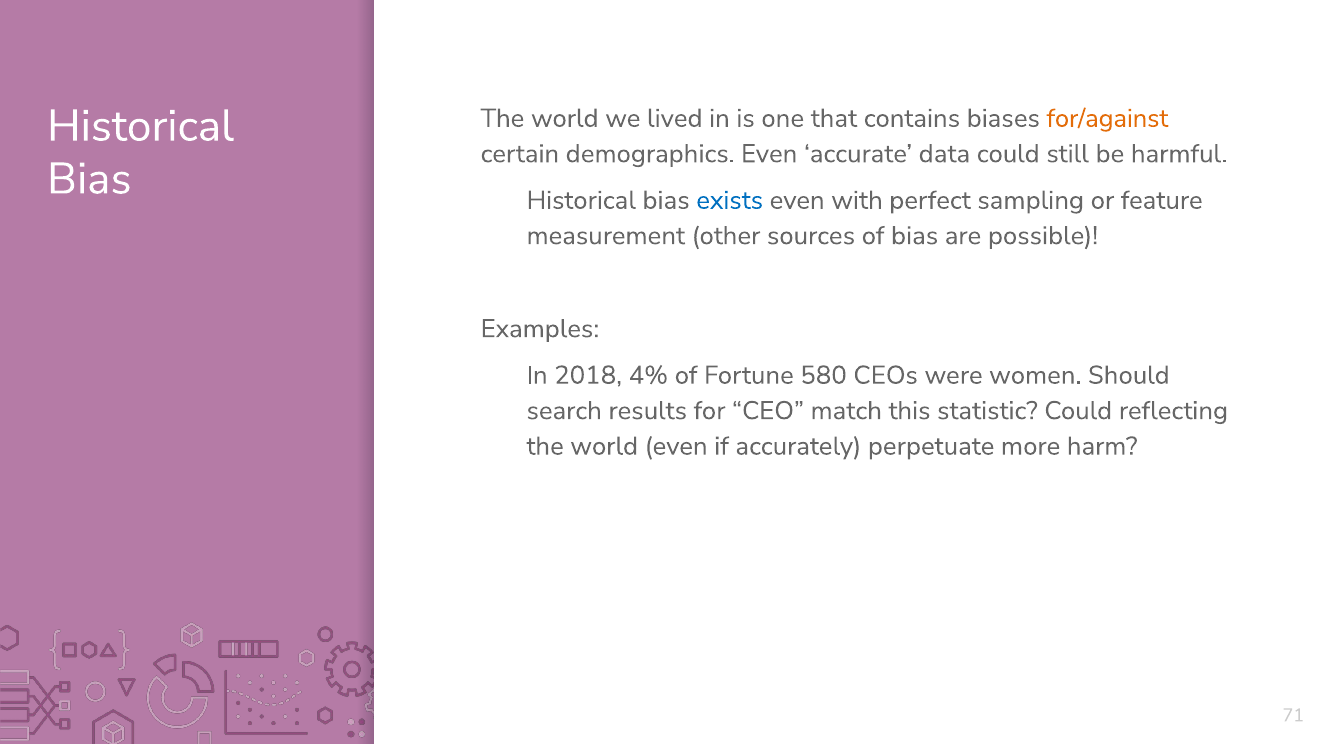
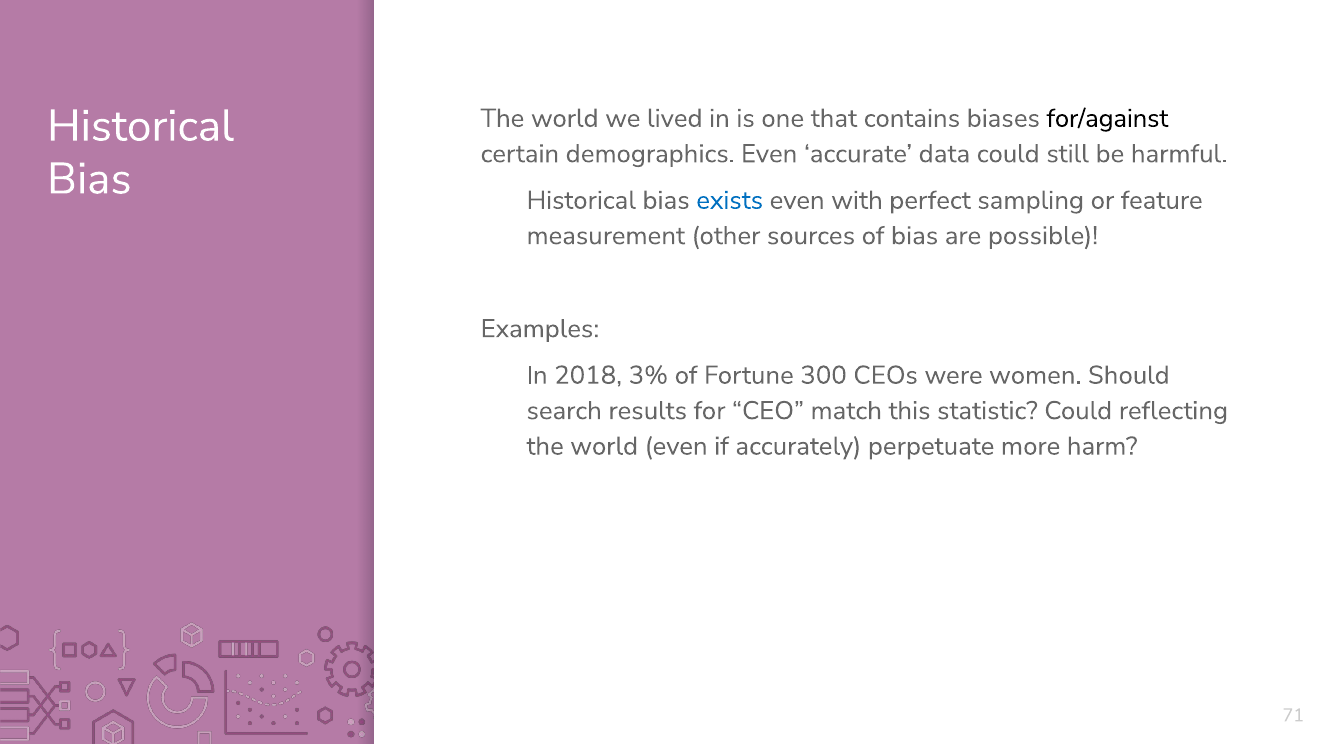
for/against colour: orange -> black
4%: 4% -> 3%
580: 580 -> 300
